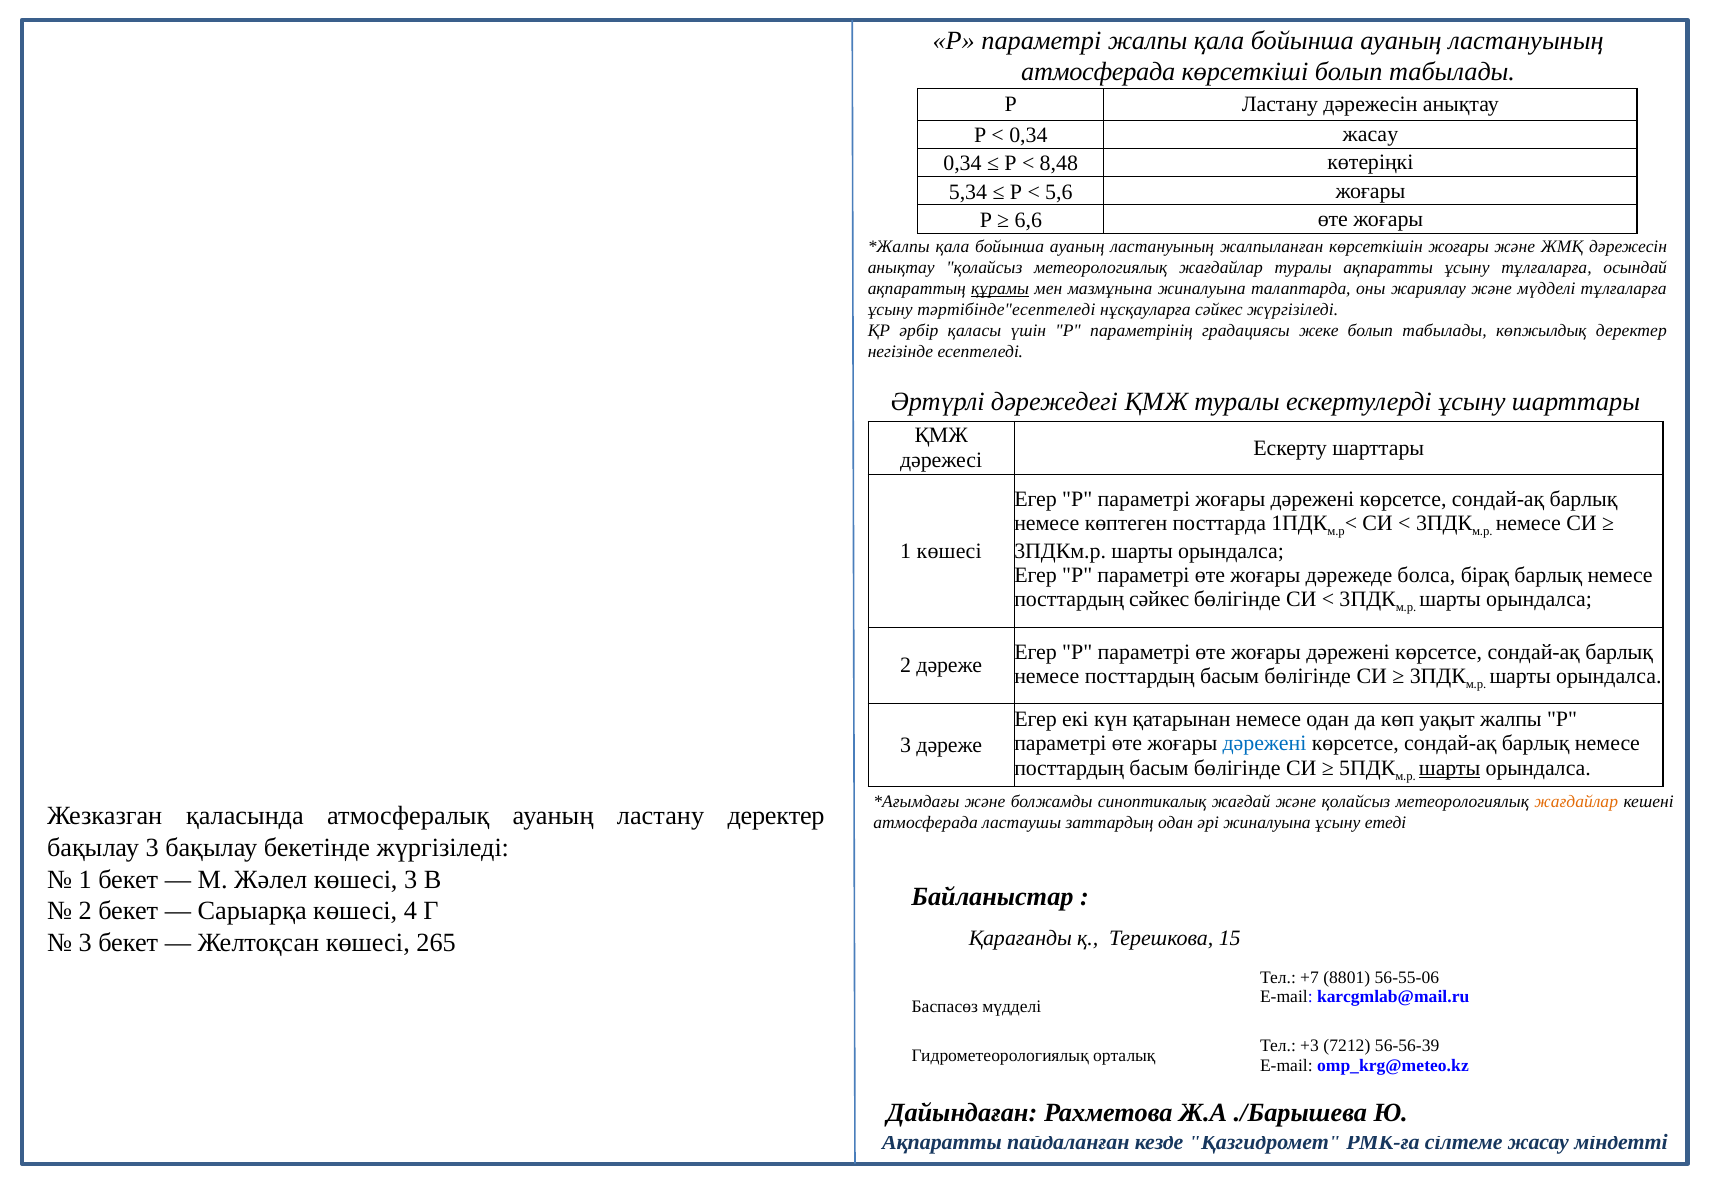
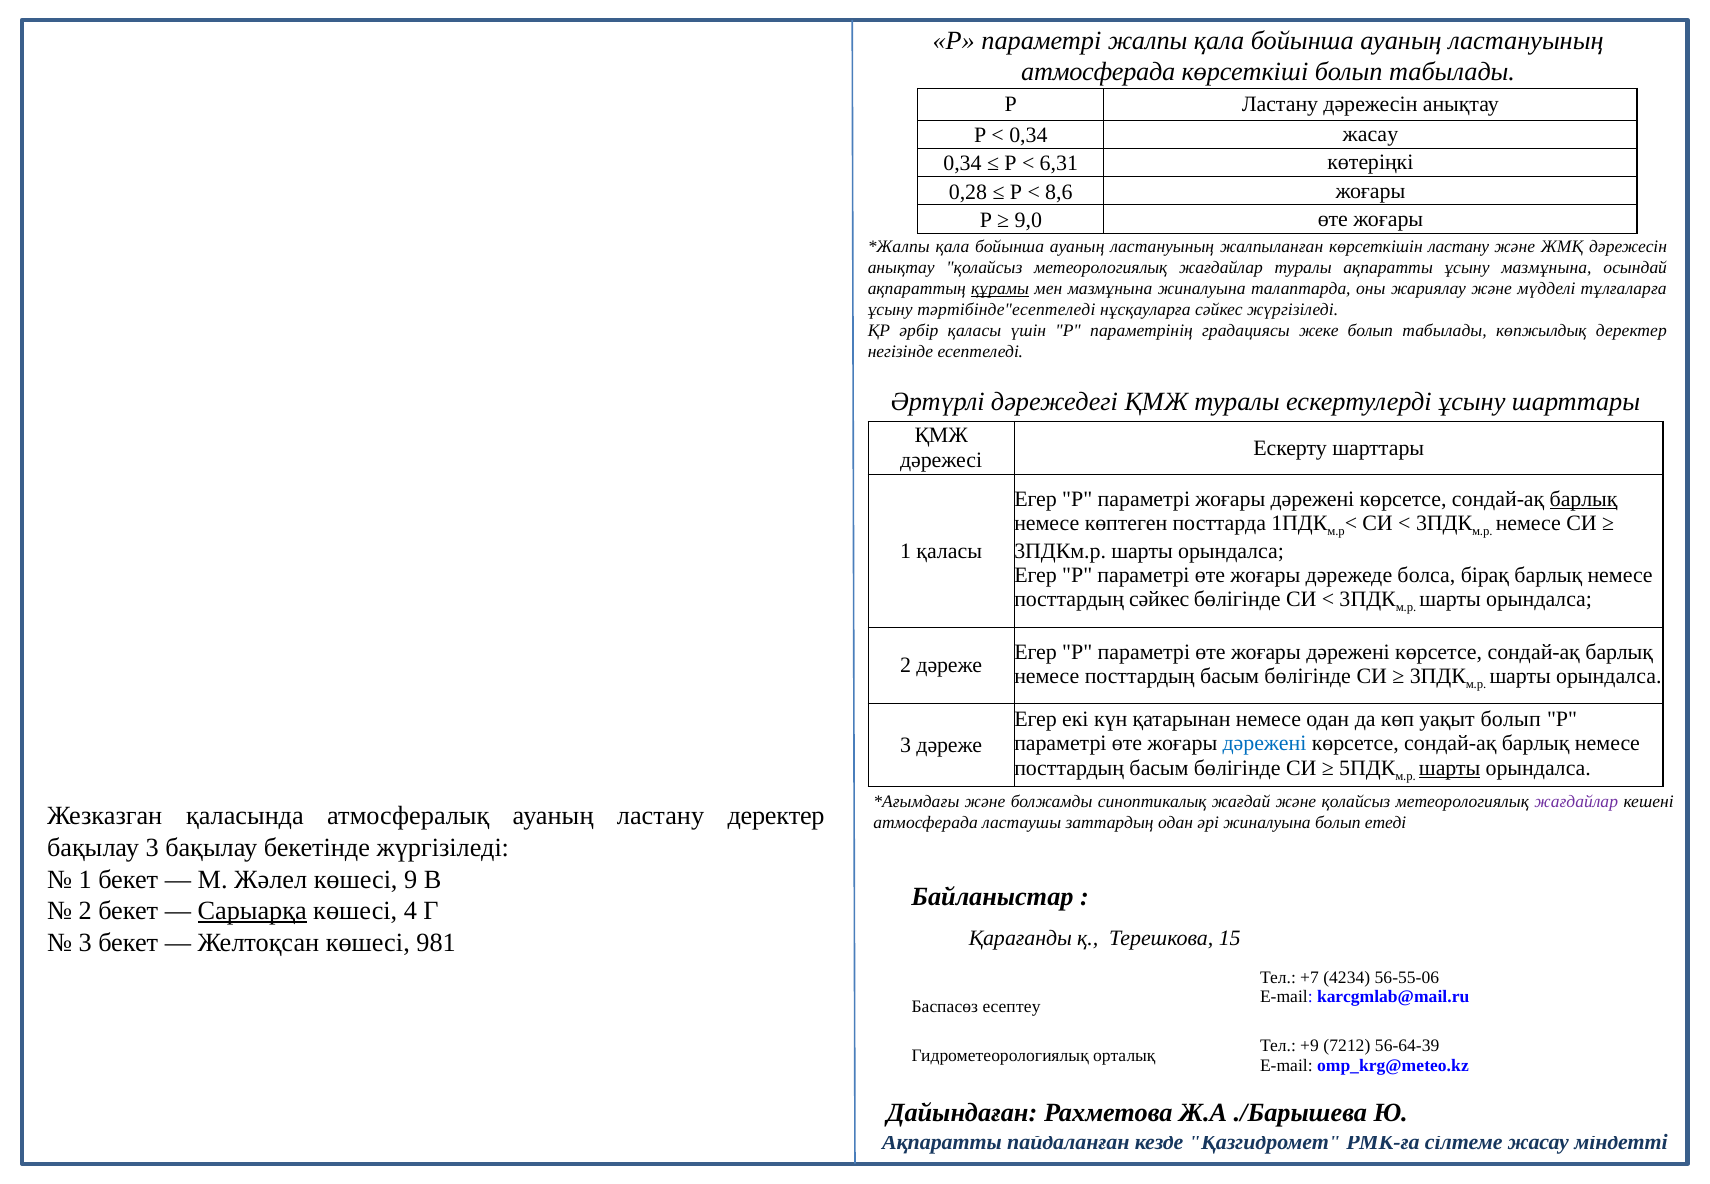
8,48: 8,48 -> 6,31
5,34: 5,34 -> 0,28
5,6: 5,6 -> 8,6
6,6: 6,6 -> 9,0
көрсеткішін жоғары: жоғары -> ластану
ұсыну тұлғаларға: тұлғаларға -> мазмұнына
барлық at (1584, 499) underline: none -> present
1 көшесі: көшесі -> қаласы
уақыт жалпы: жалпы -> болып
жағдайлар at (1576, 802) colour: orange -> purple
жиналуына ұсыну: ұсыну -> болып
көшесі 3: 3 -> 9
Сарыарқа underline: none -> present
265: 265 -> 981
8801: 8801 -> 4234
Баспасөз мүдделі: мүдделі -> есептеу
+3: +3 -> +9
56-56-39: 56-56-39 -> 56-64-39
